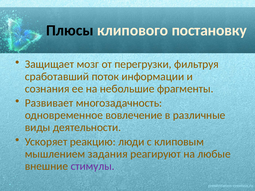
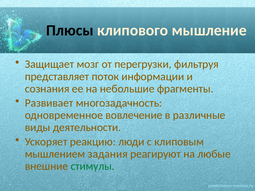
постановку: постановку -> мышление
сработавший: сработавший -> представляет
стимулы colour: purple -> green
